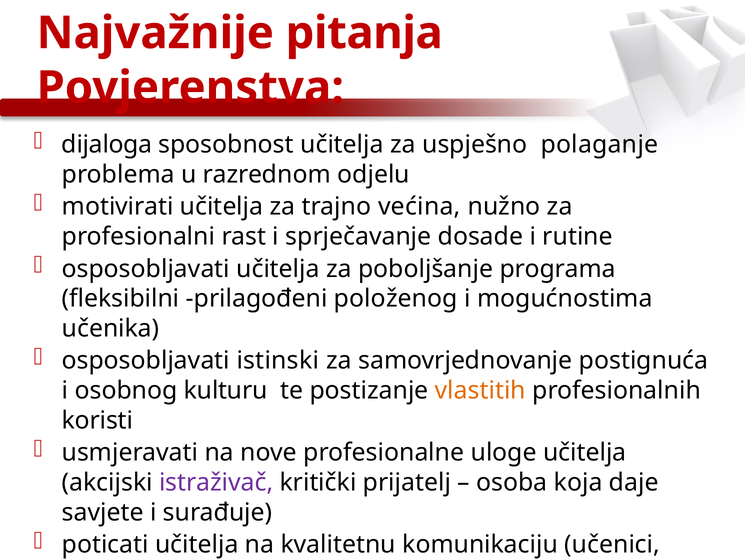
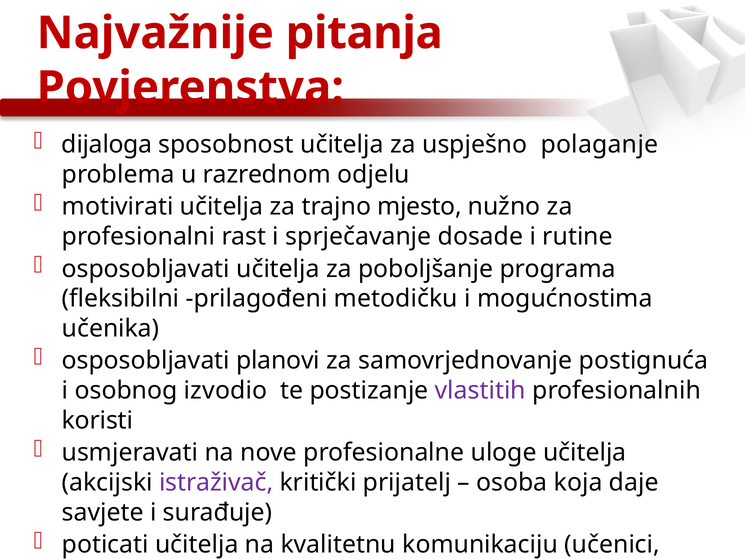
većina: većina -> mjesto
položenog: položenog -> metodičku
istinski: istinski -> planovi
kulturu: kulturu -> izvodio
vlastitih colour: orange -> purple
